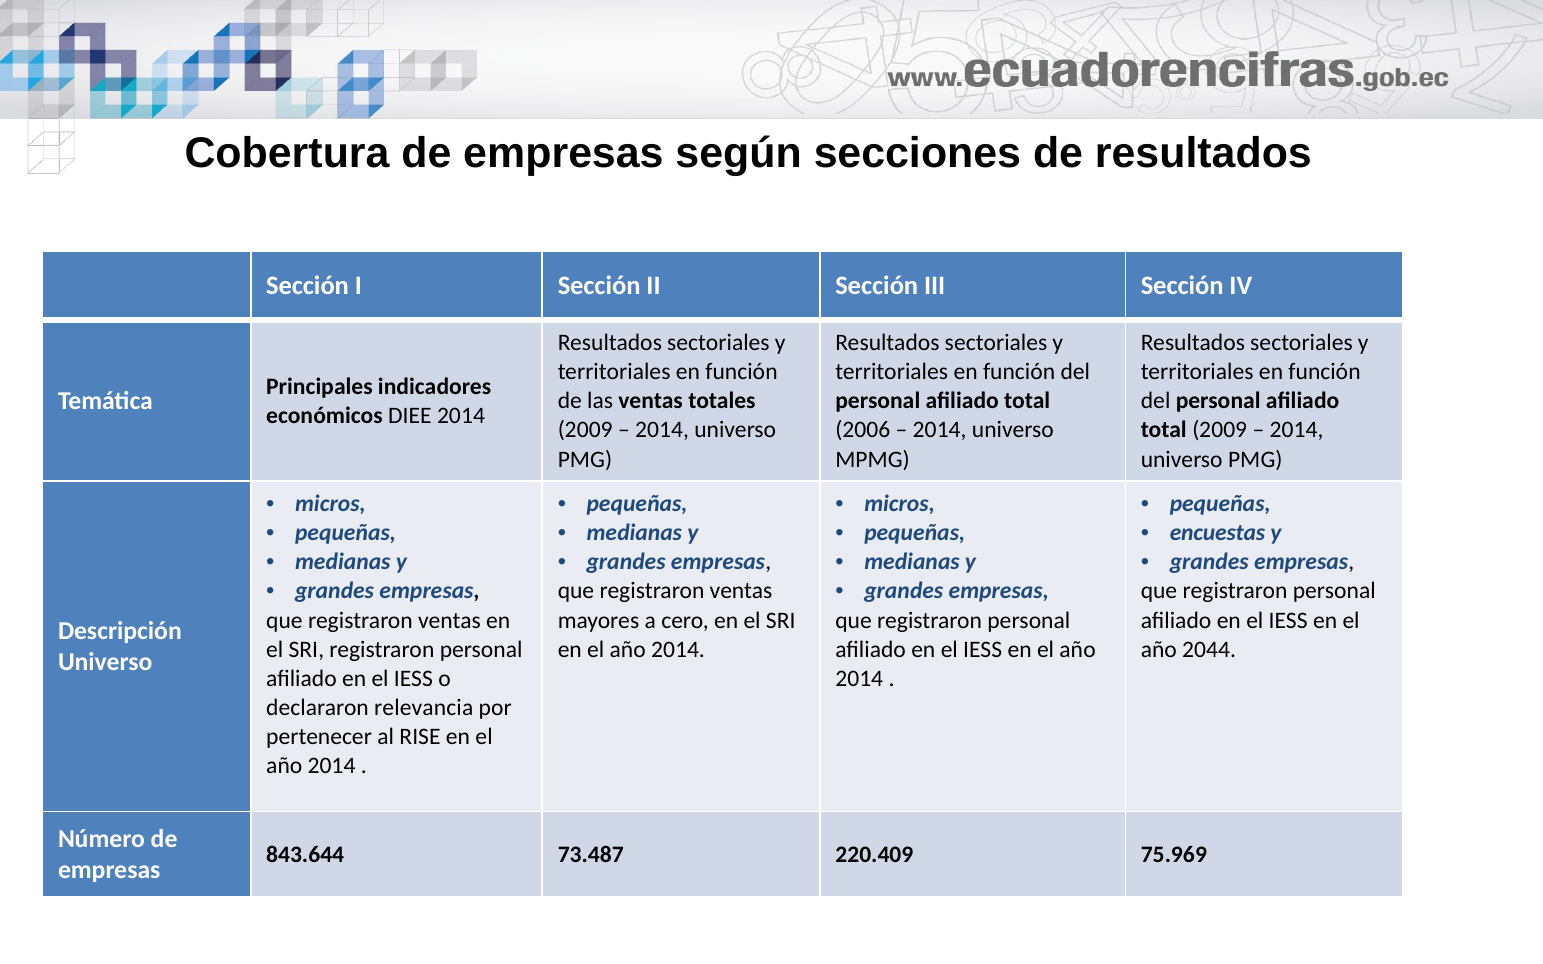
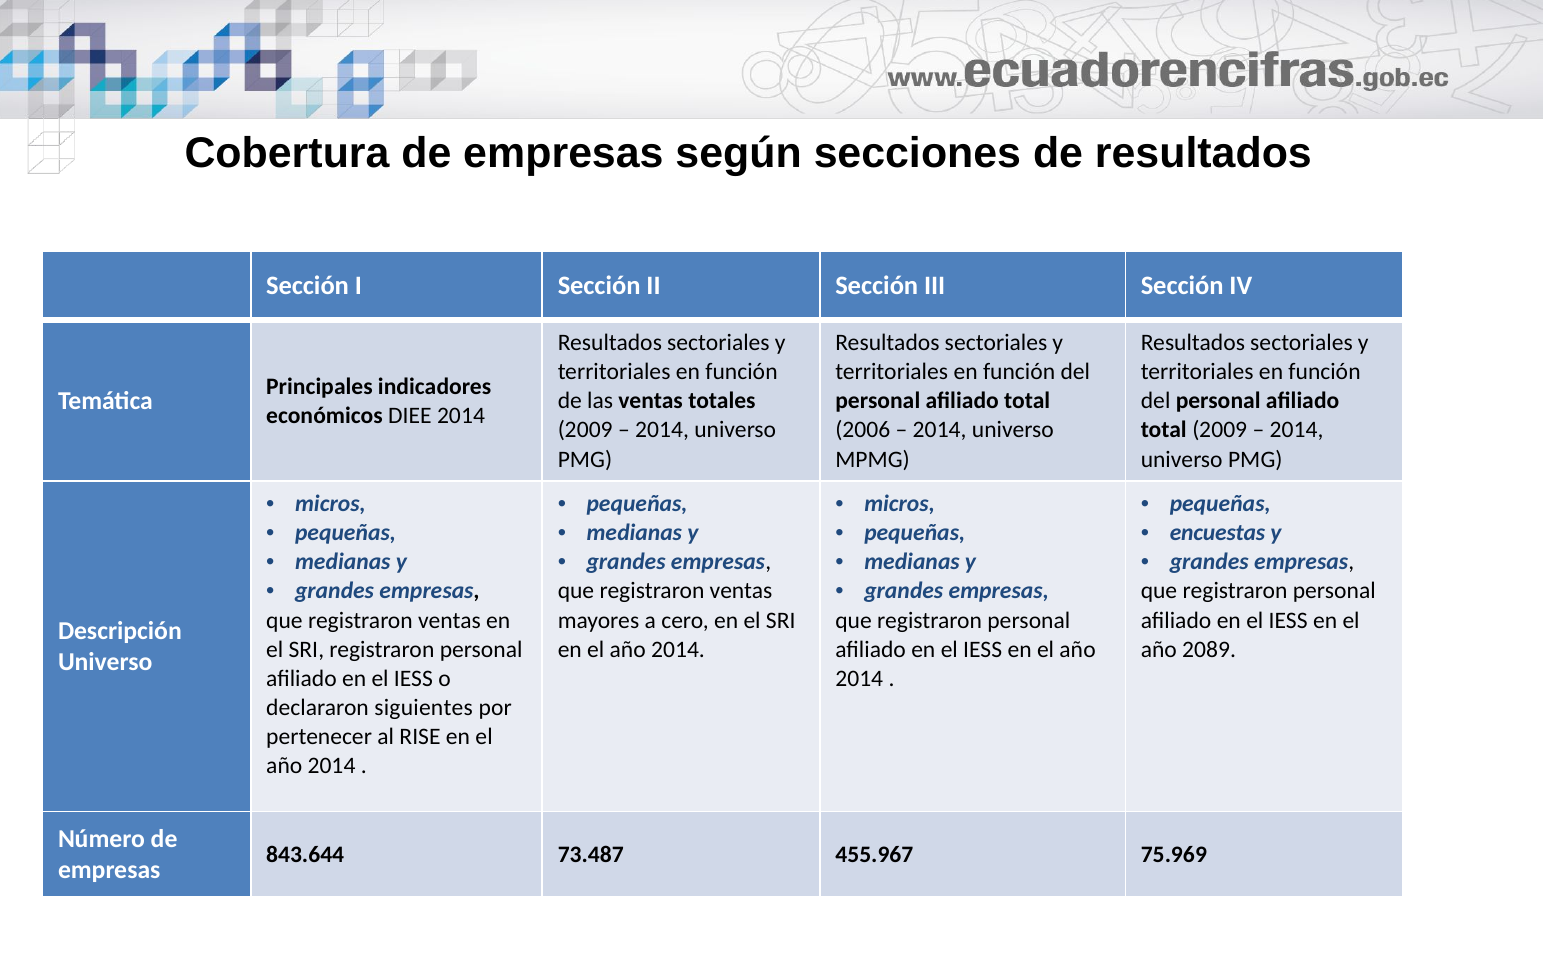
2044: 2044 -> 2089
relevancia: relevancia -> siguientes
220.409: 220.409 -> 455.967
